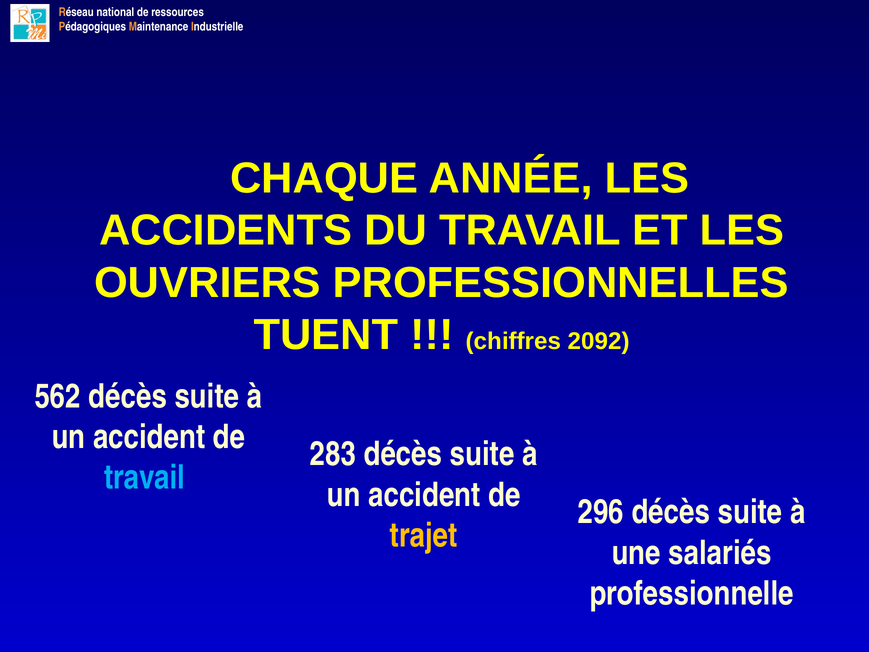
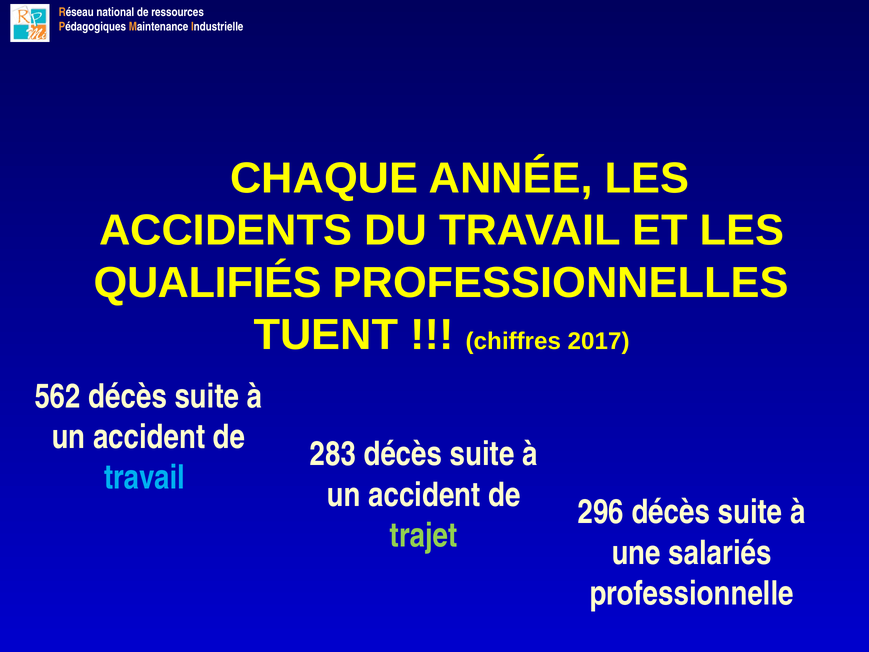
OUVRIERS: OUVRIERS -> QUALIFIÉS
2092: 2092 -> 2017
trajet colour: yellow -> light green
